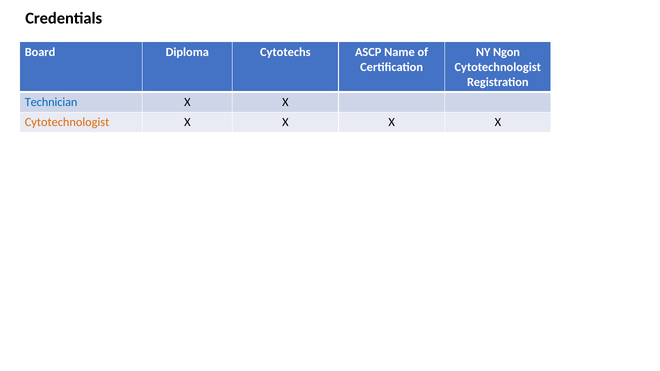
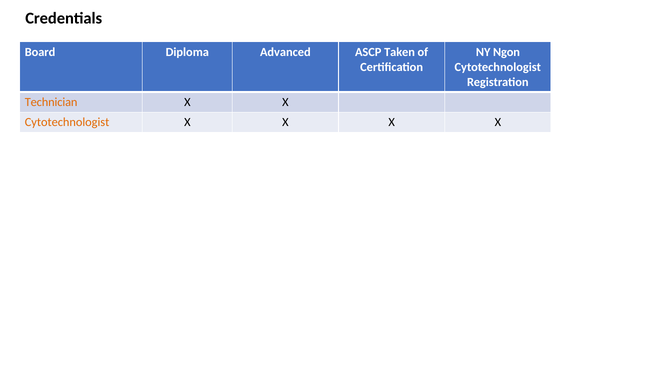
Cytotechs: Cytotechs -> Advanced
Name: Name -> Taken
Technician colour: blue -> orange
